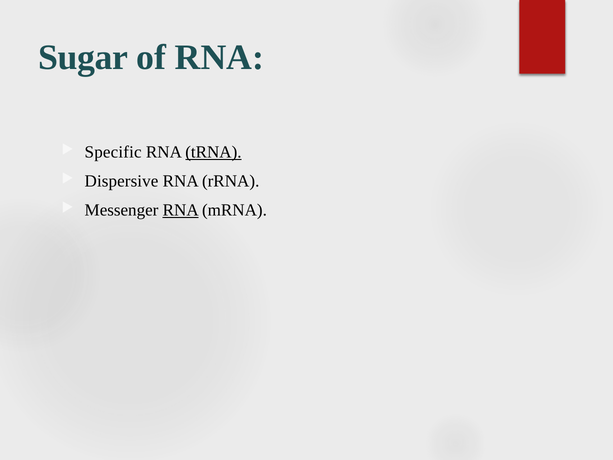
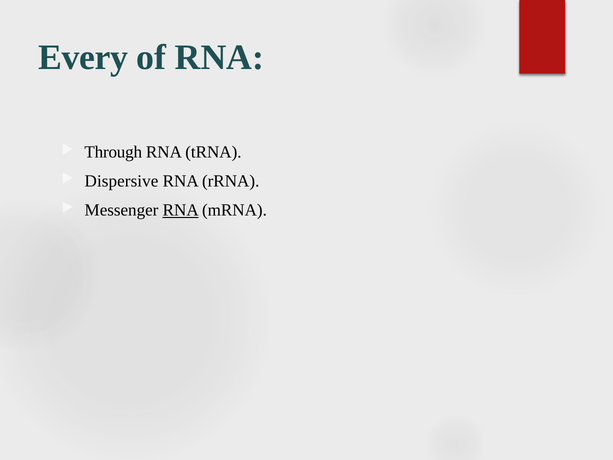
Sugar: Sugar -> Every
Specific: Specific -> Through
tRNA underline: present -> none
